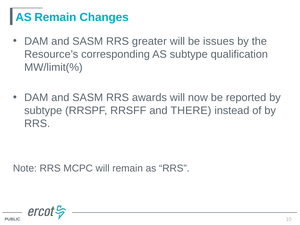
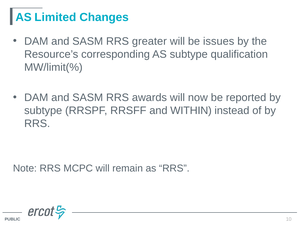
AS Remain: Remain -> Limited
THERE: THERE -> WITHIN
